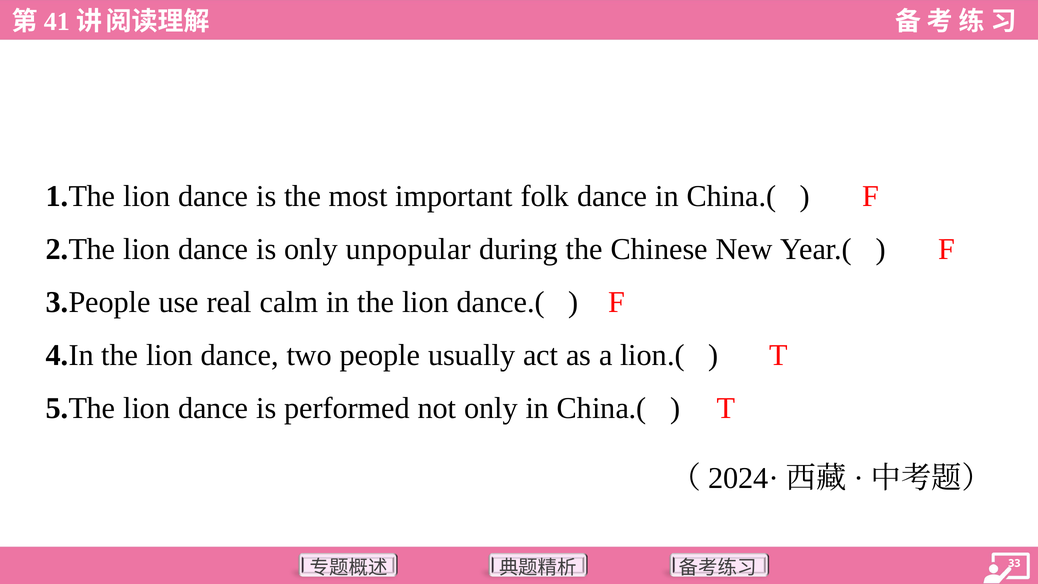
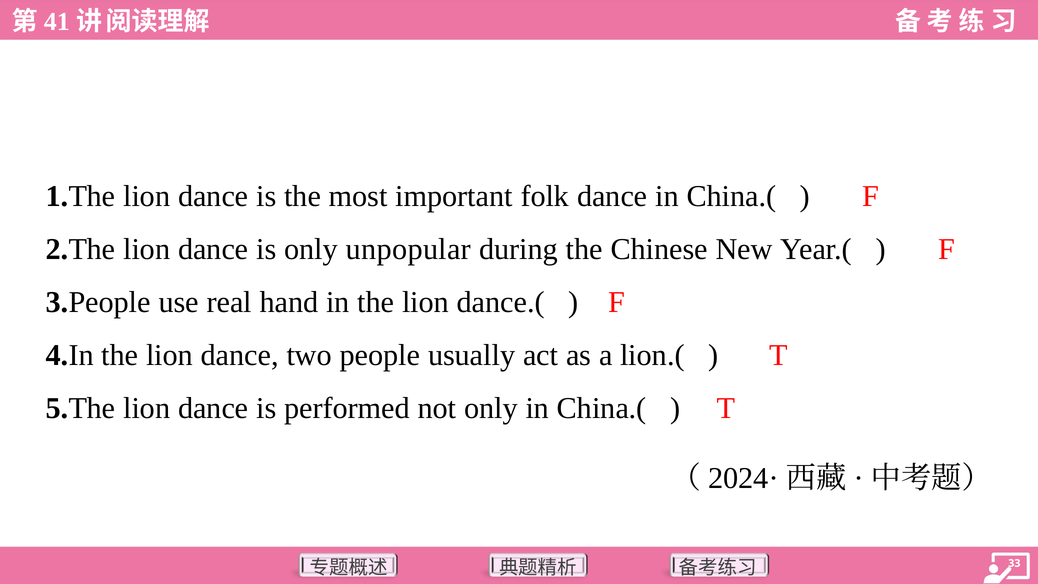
calm: calm -> hand
